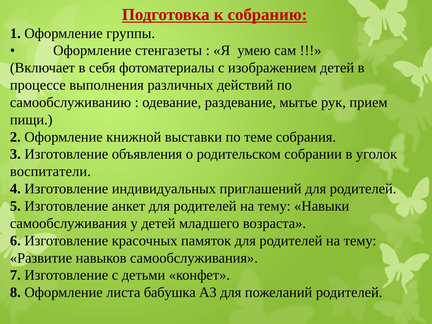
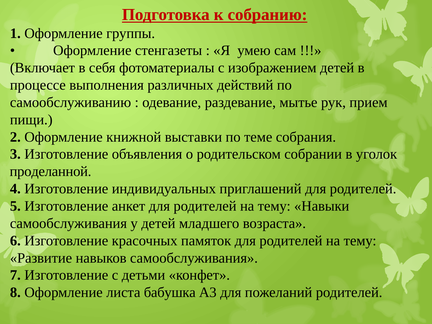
воспитатели: воспитатели -> проделанной
